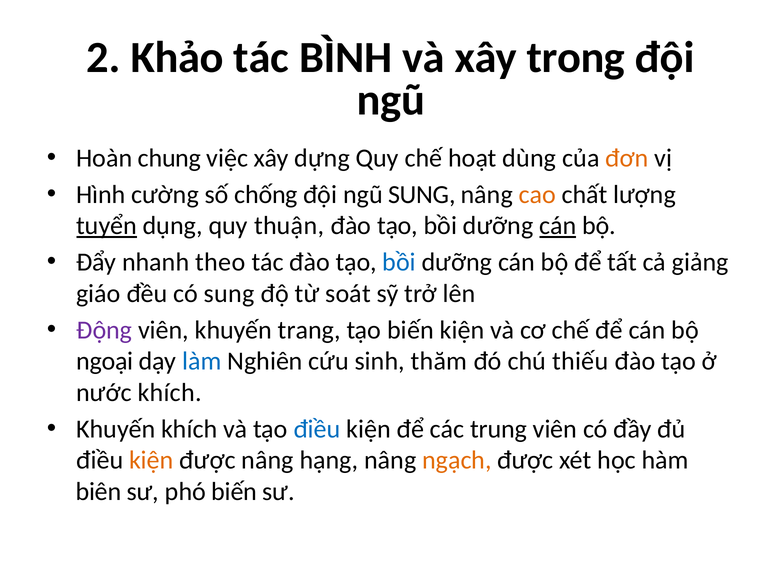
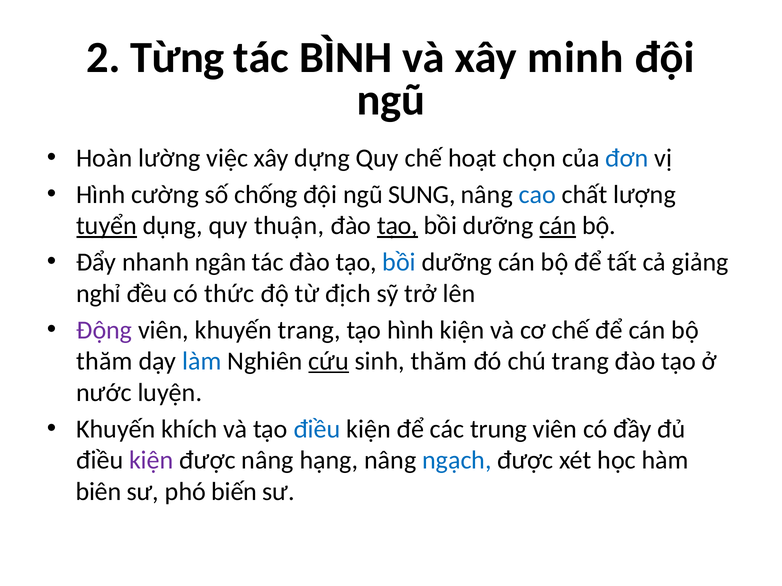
Khảo: Khảo -> Từng
trong: trong -> minh
chung: chung -> lường
dùng: dùng -> chọn
đơn colour: orange -> blue
cao colour: orange -> blue
tạo at (398, 226) underline: none -> present
theo: theo -> ngân
giáo: giáo -> nghỉ
có sung: sung -> thức
soát: soát -> địch
tạo biến: biến -> hình
ngoại at (105, 362): ngoại -> thăm
cứu underline: none -> present
chú thiếu: thiếu -> trang
nước khích: khích -> luyện
kiện at (151, 461) colour: orange -> purple
ngạch colour: orange -> blue
